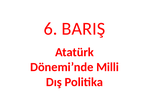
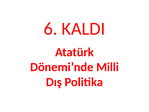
BARIŞ: BARIŞ -> KALDI
